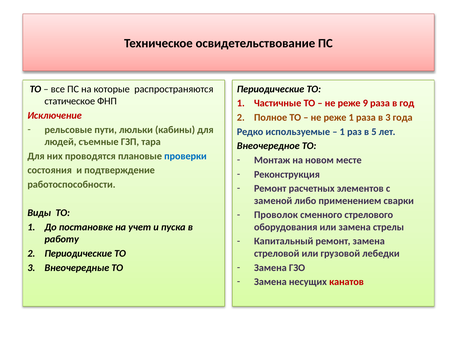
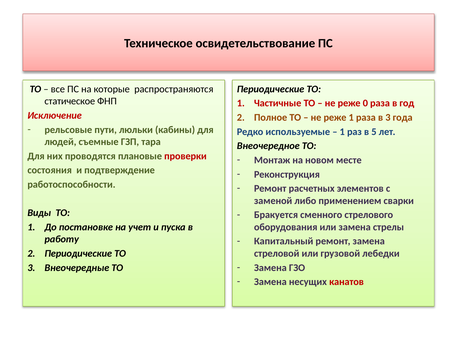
9: 9 -> 0
проверки colour: blue -> red
Проволок: Проволок -> Бракуется
